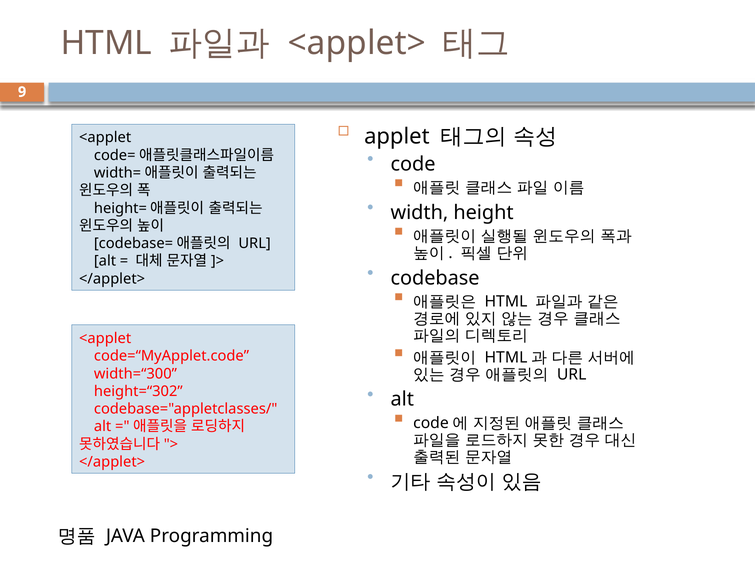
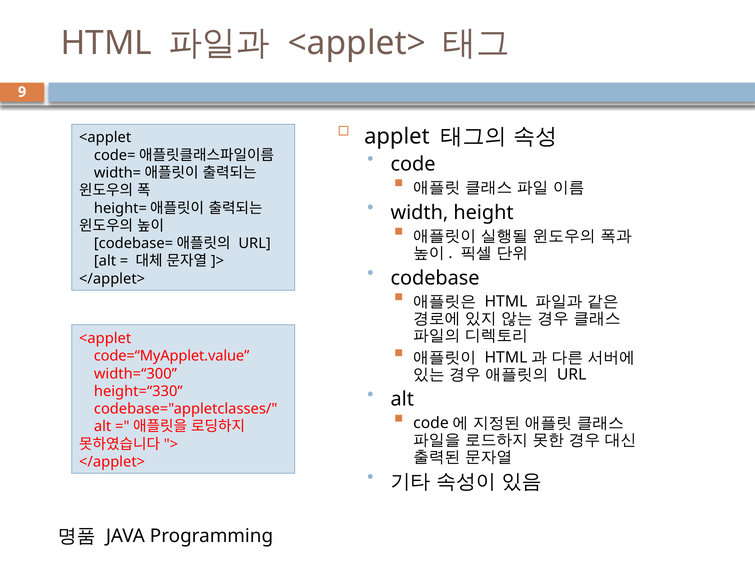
code=“MyApplet.code: code=“MyApplet.code -> code=“MyApplet.value
height=“302: height=“302 -> height=“330
